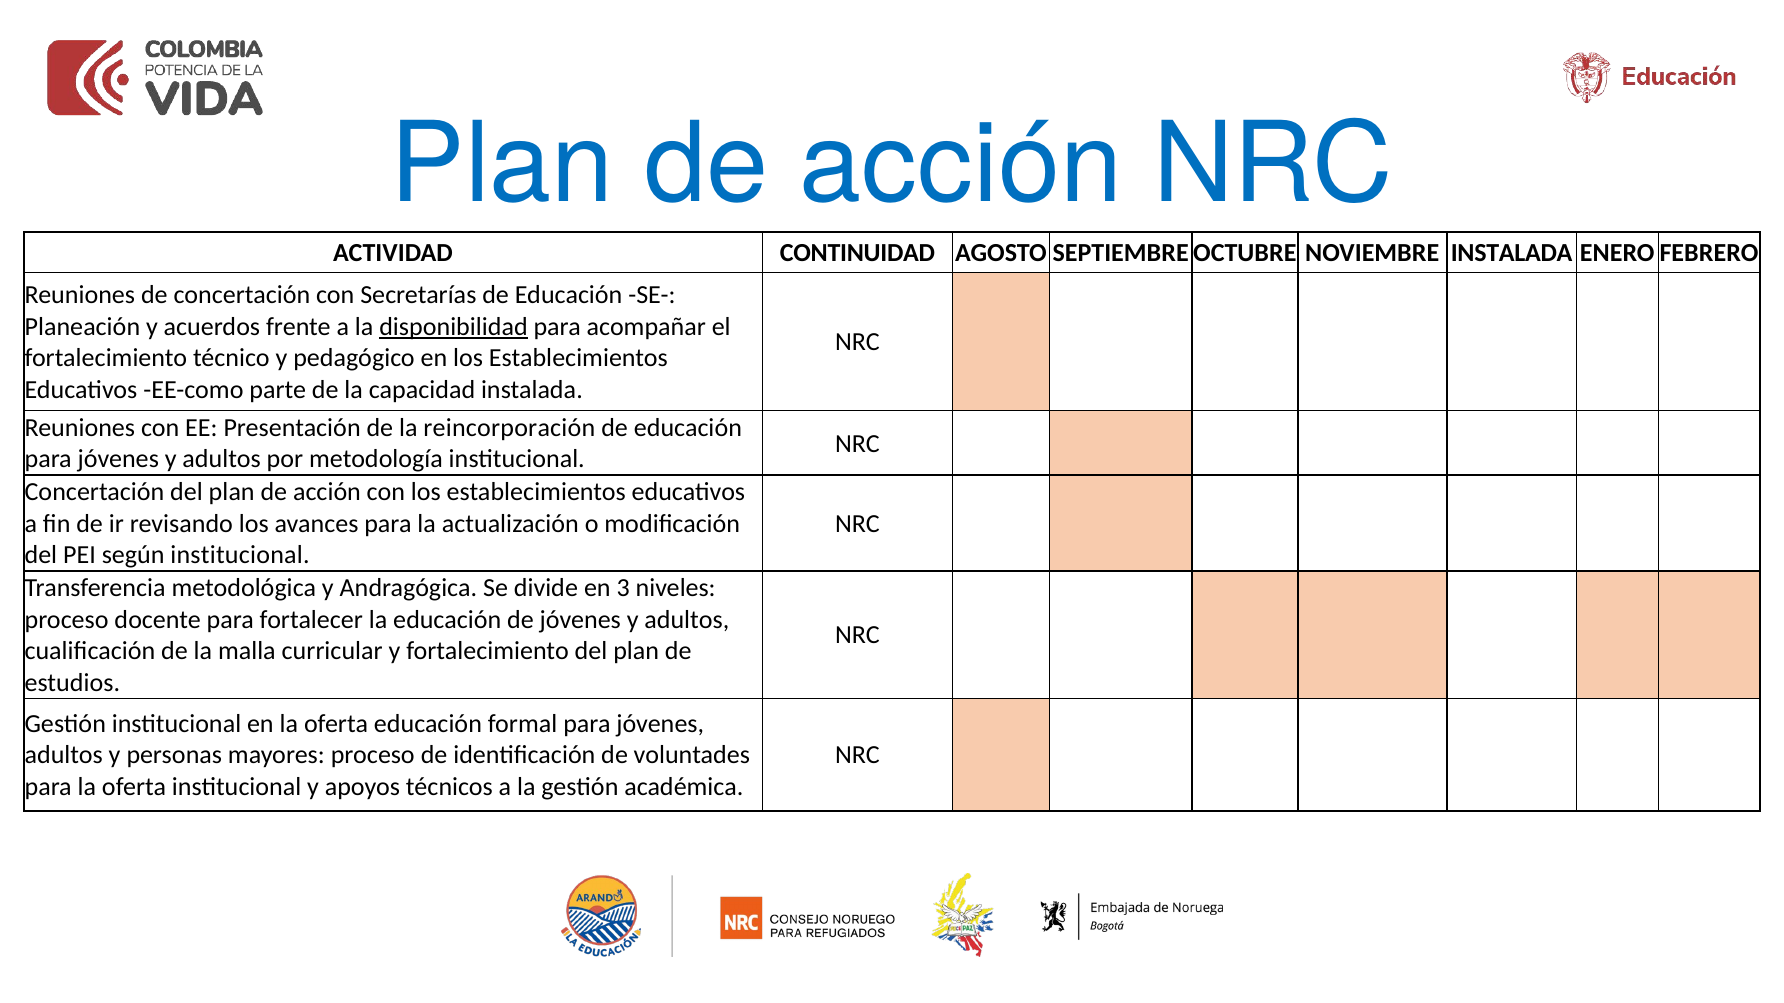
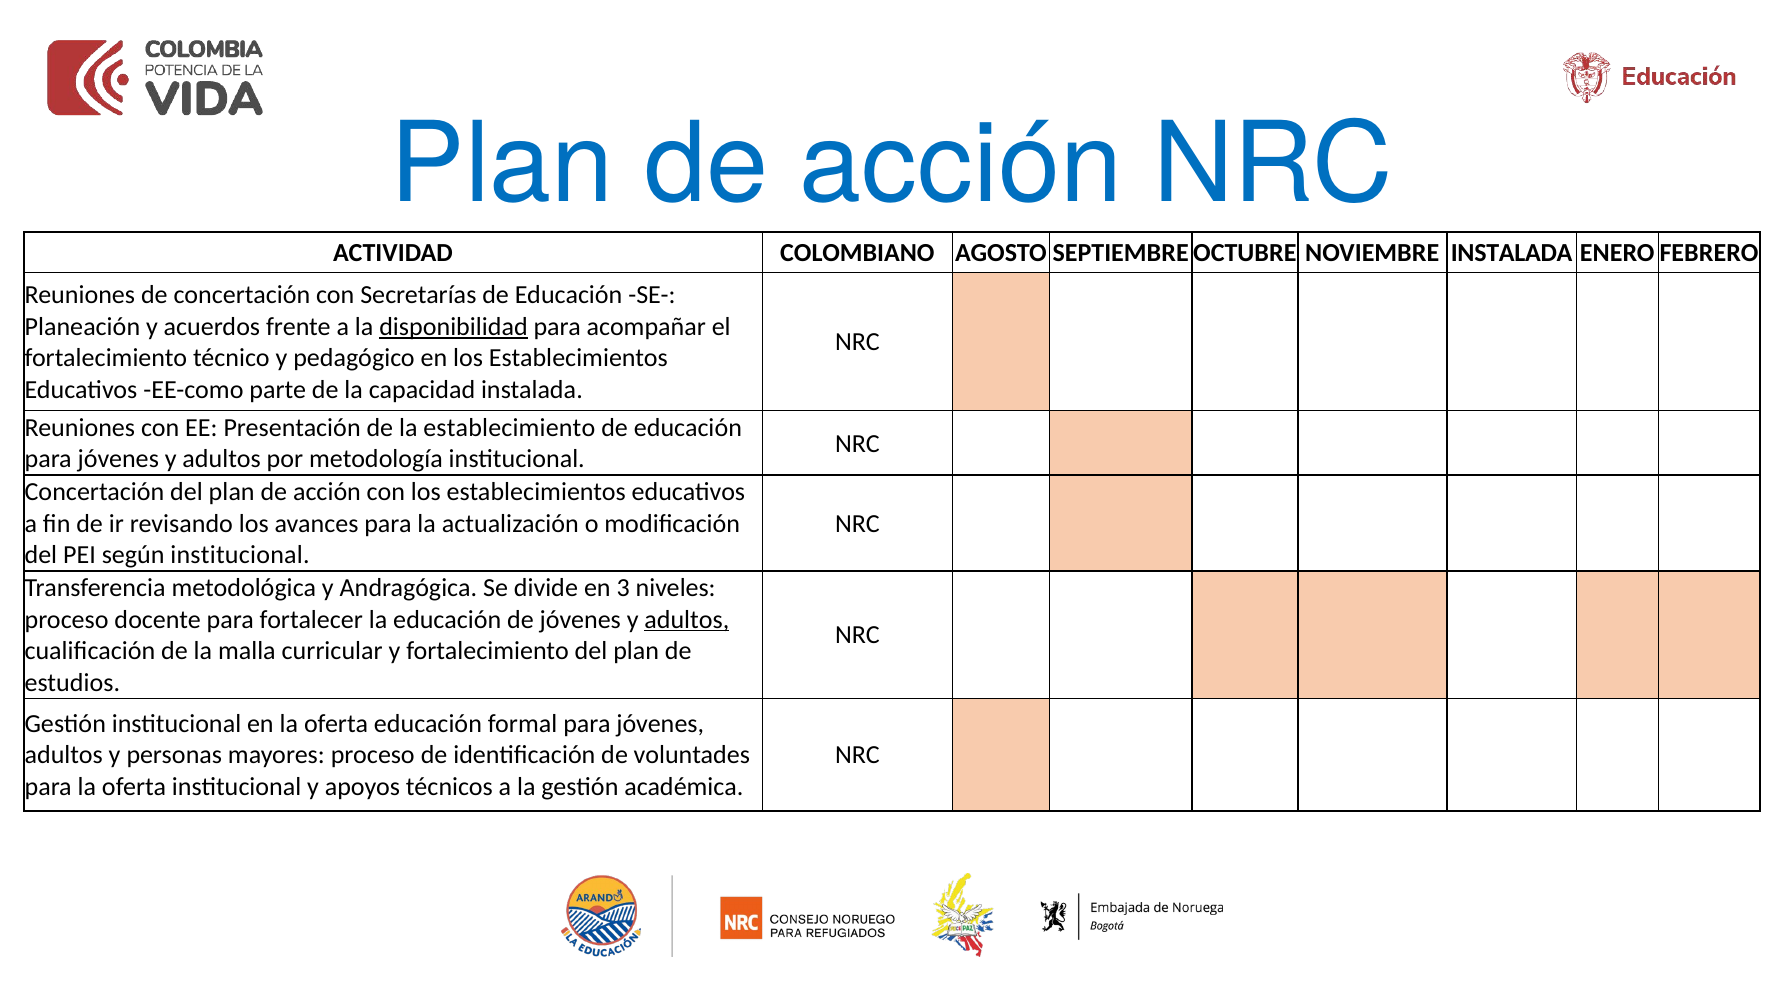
CONTINUIDAD: CONTINUIDAD -> COLOMBIANO
reincorporación: reincorporación -> establecimiento
adultos at (687, 620) underline: none -> present
